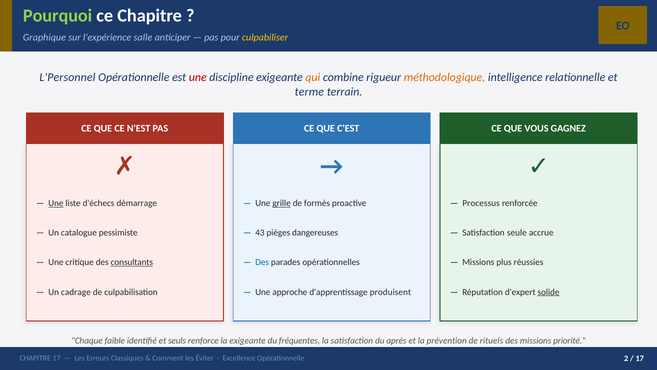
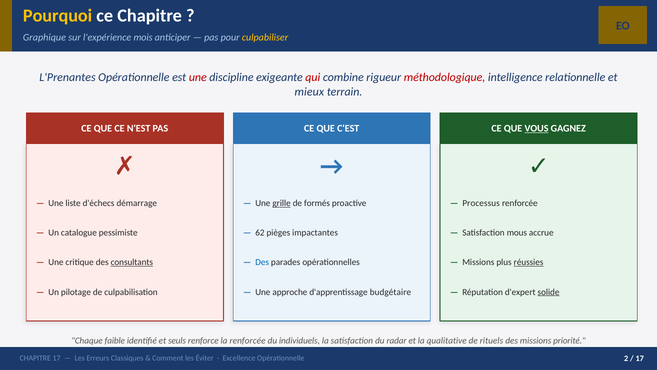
Pourquoi colour: light green -> yellow
salle: salle -> mois
L'Personnel: L'Personnel -> L'Prenantes
qui colour: orange -> red
méthodologique colour: orange -> red
terme: terme -> mieux
VOUS underline: none -> present
Une at (56, 203) underline: present -> none
43: 43 -> 62
dangereuses: dangereuses -> impactantes
seule: seule -> mous
réussies underline: none -> present
cadrage: cadrage -> pilotage
produisent: produisent -> budgétaire
la exigeante: exigeante -> renforcée
fréquentes: fréquentes -> individuels
après: après -> radar
prévention: prévention -> qualitative
